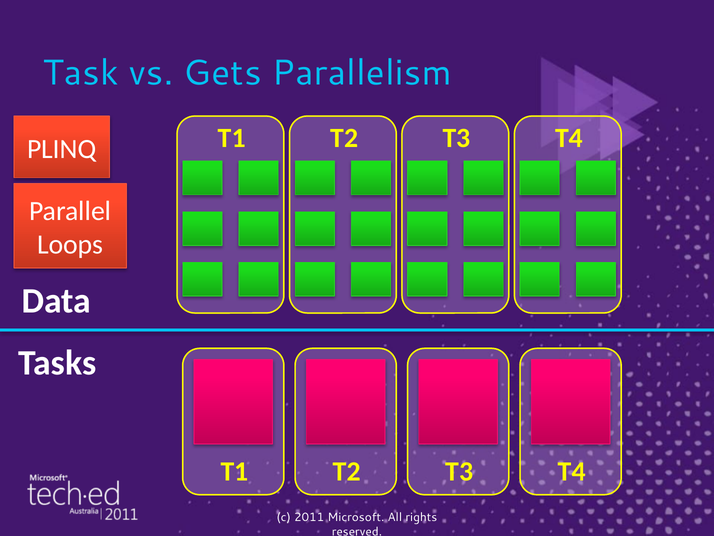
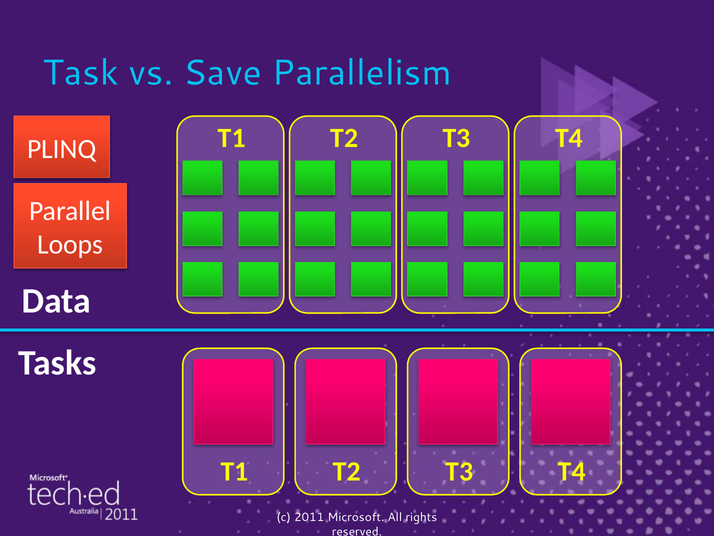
Gets: Gets -> Save
